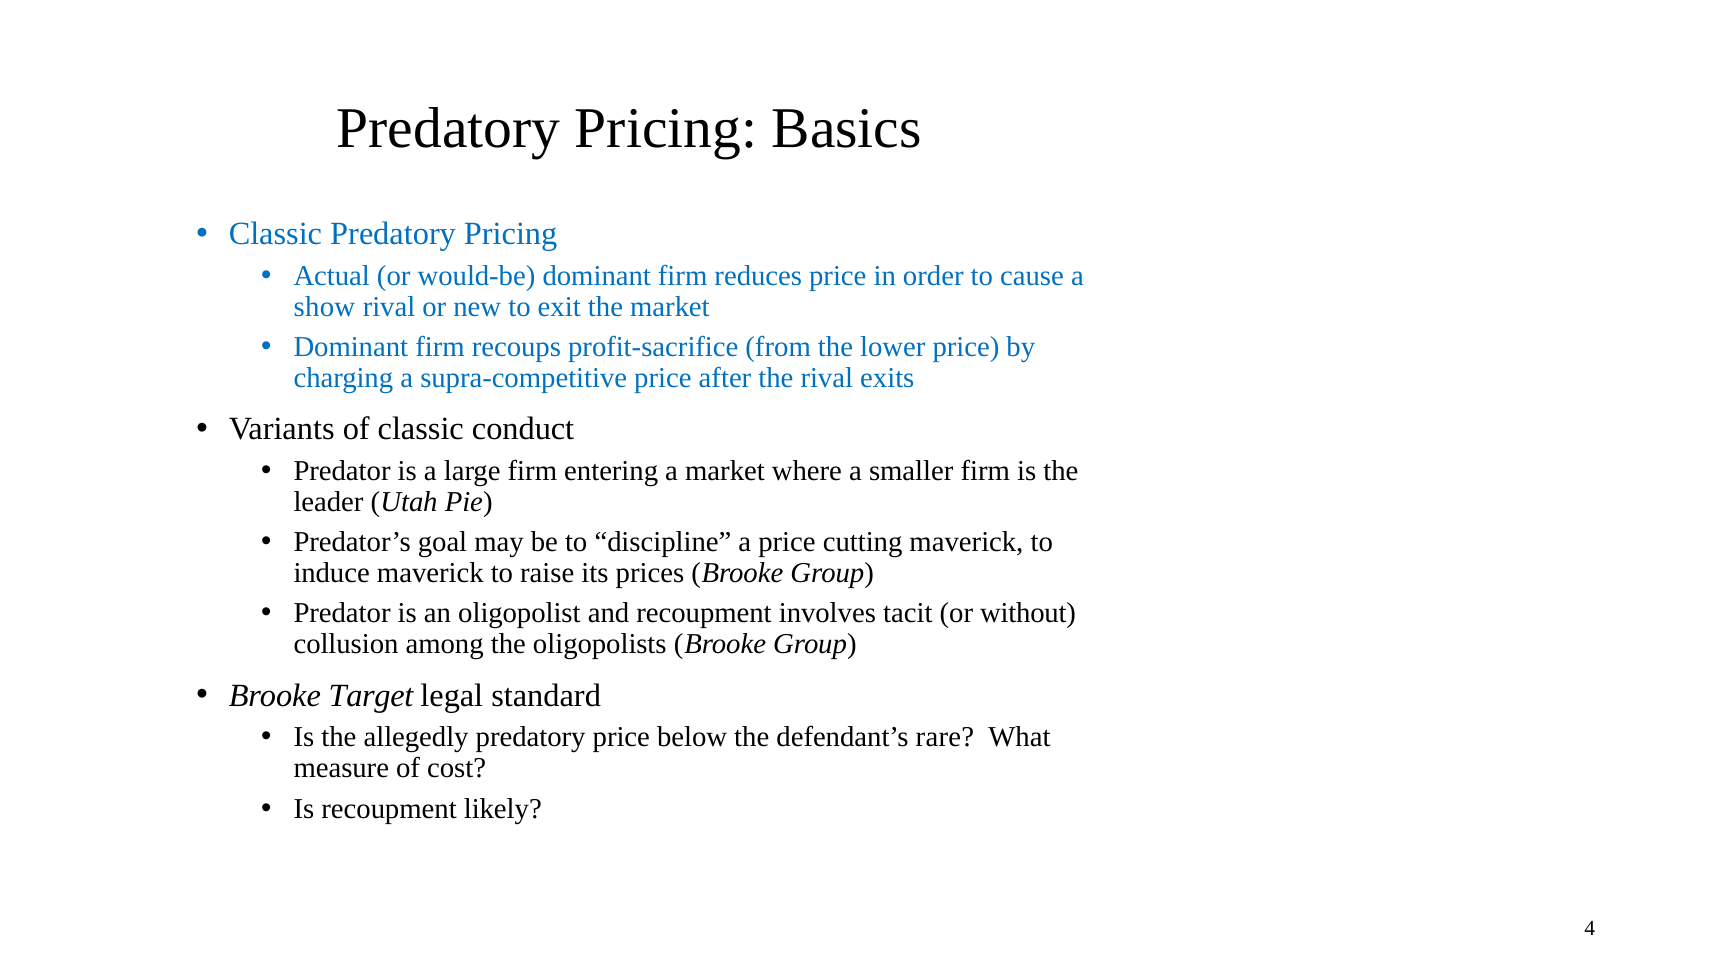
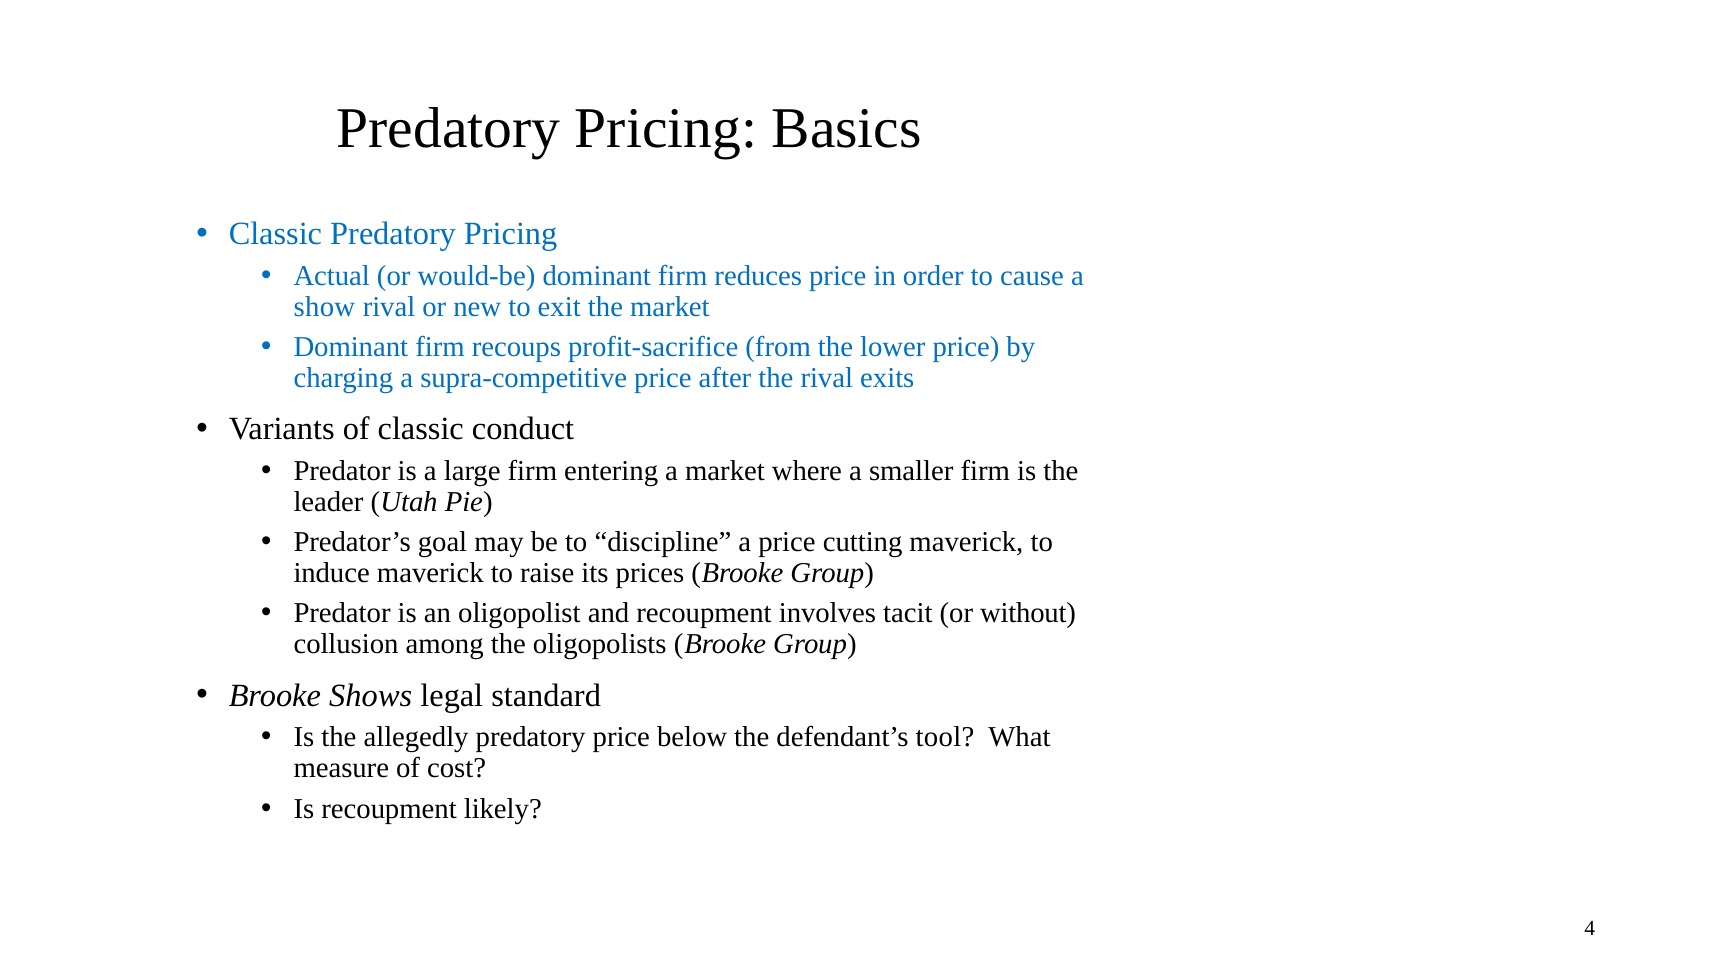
Target: Target -> Shows
rare: rare -> tool
